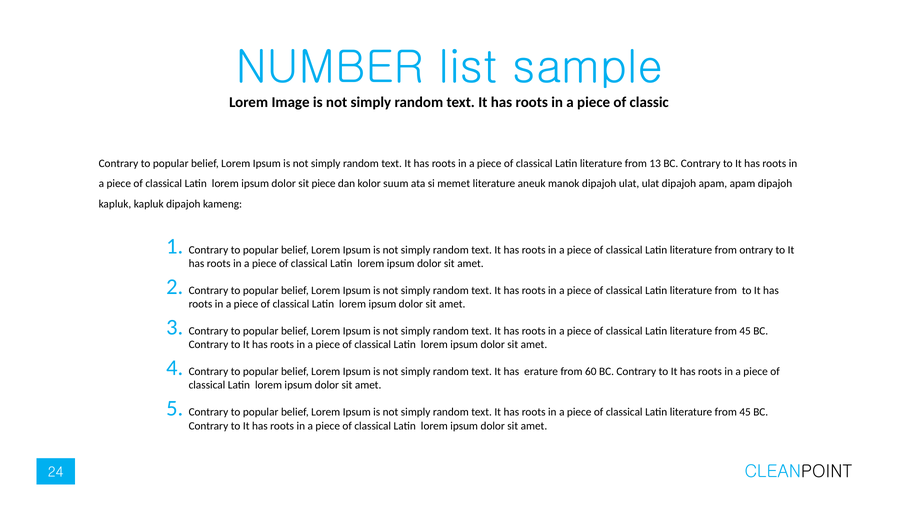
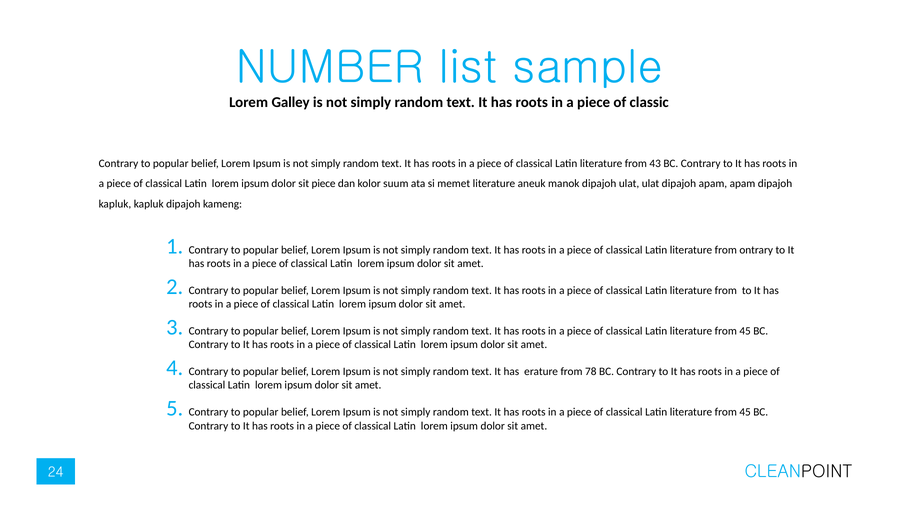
Image: Image -> Galley
13: 13 -> 43
60: 60 -> 78
